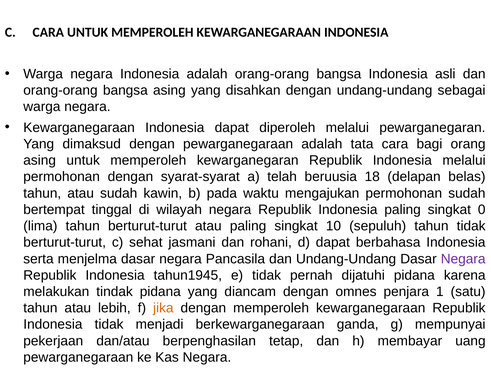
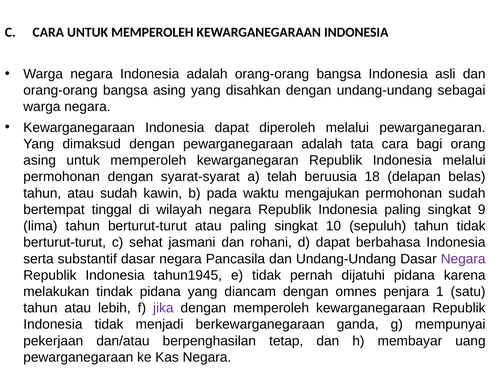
0: 0 -> 9
menjelma: menjelma -> substantif
jika colour: orange -> purple
